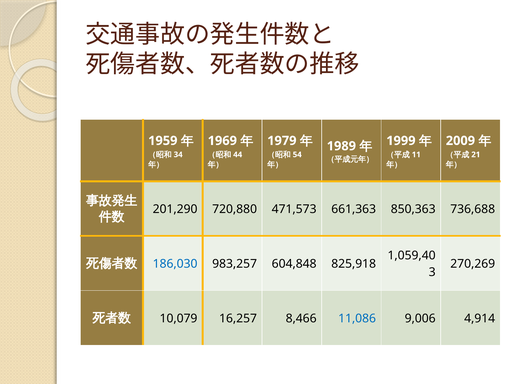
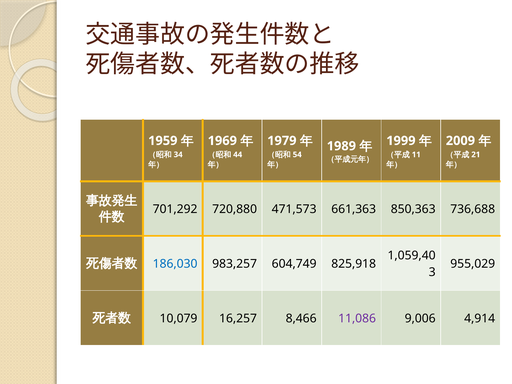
201,290: 201,290 -> 701,292
604,848: 604,848 -> 604,749
270,269: 270,269 -> 955,029
11,086 colour: blue -> purple
